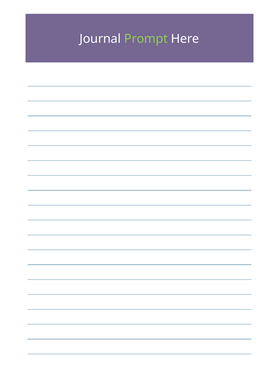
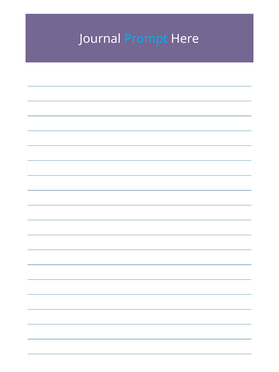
Prompt colour: light green -> light blue
